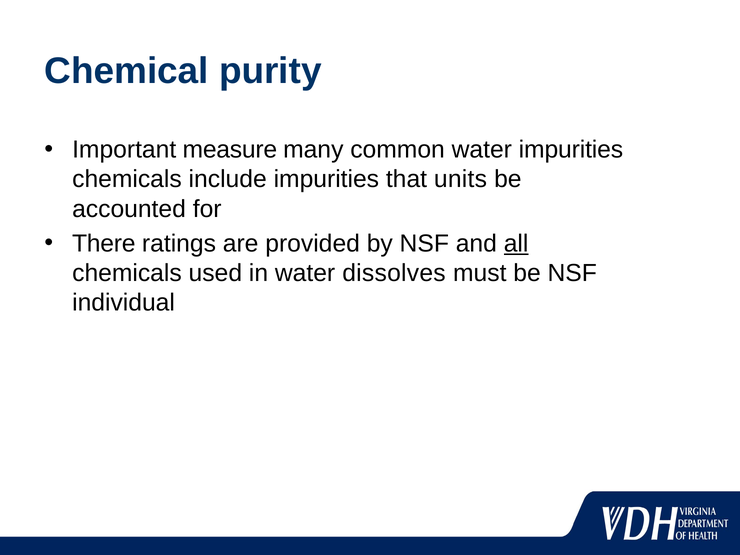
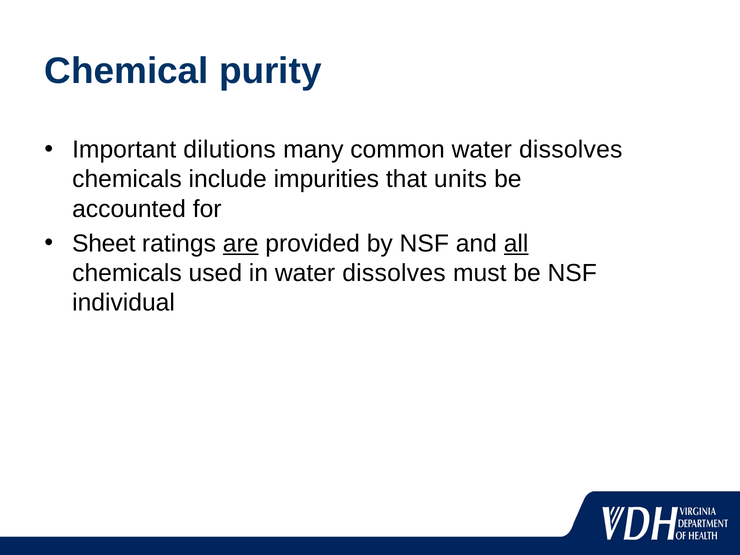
measure: measure -> dilutions
common water impurities: impurities -> dissolves
There: There -> Sheet
are underline: none -> present
